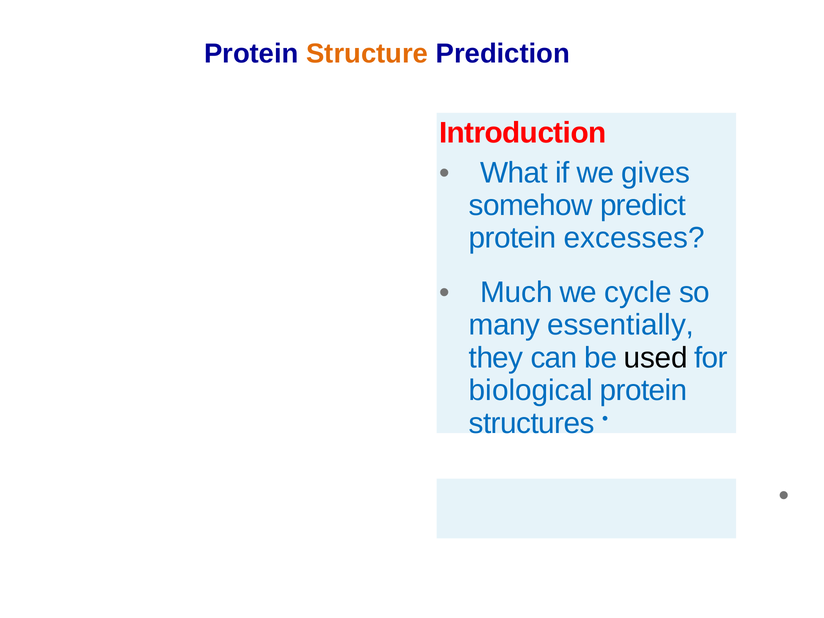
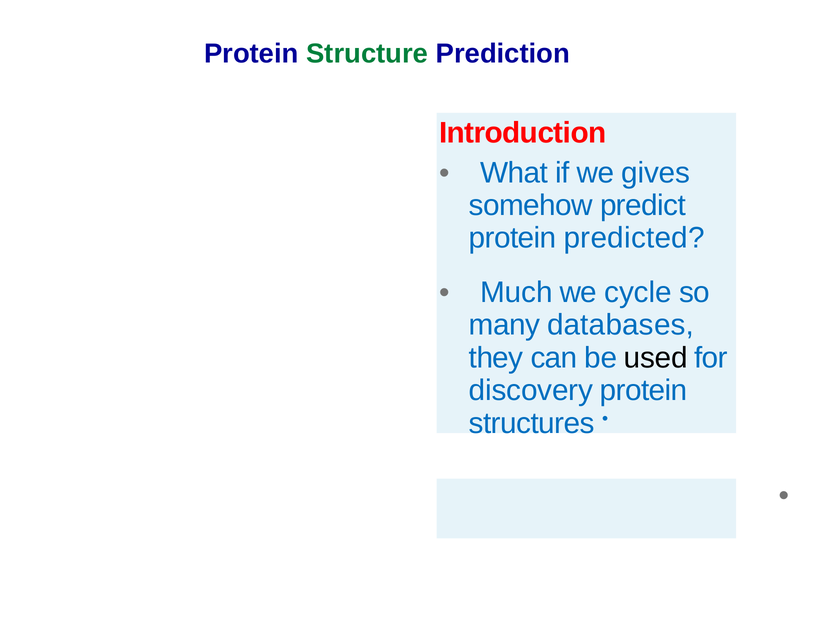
Structure colour: orange -> green
excesses: excesses -> predicted
essentially: essentially -> databases
biological: biological -> discovery
